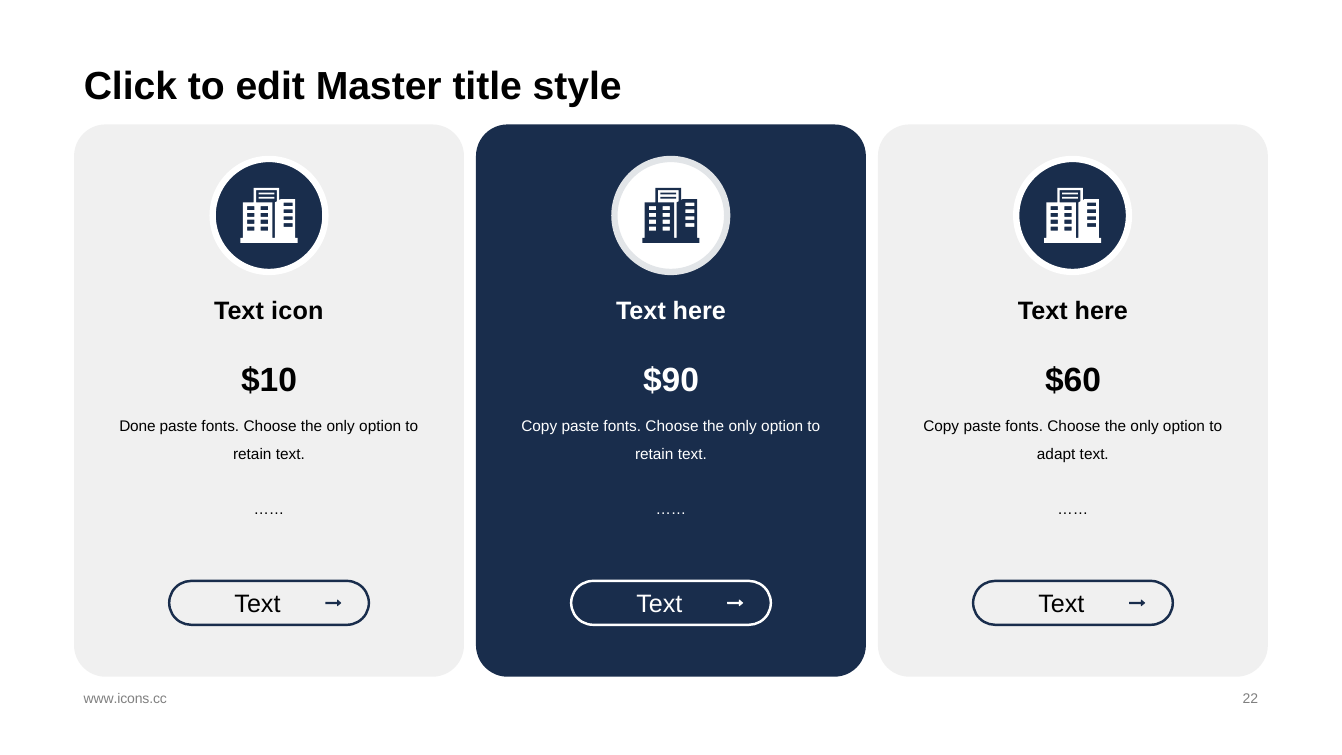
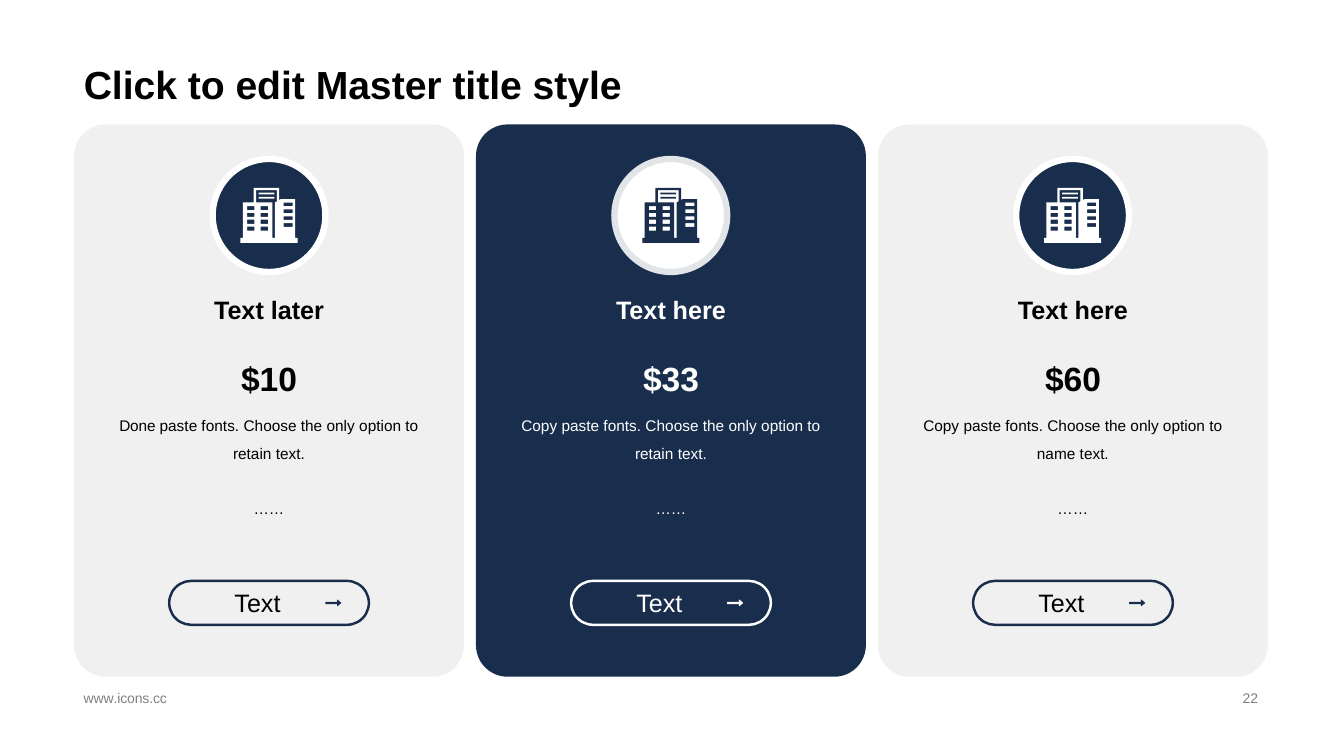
icon: icon -> later
$90: $90 -> $33
adapt: adapt -> name
